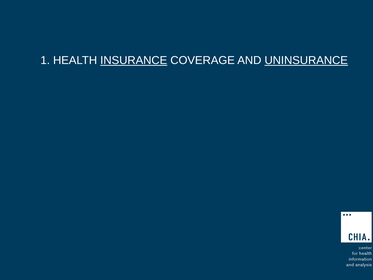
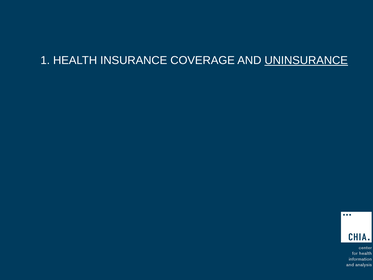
INSURANCE underline: present -> none
